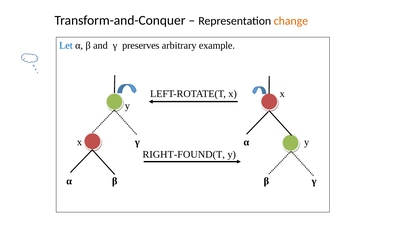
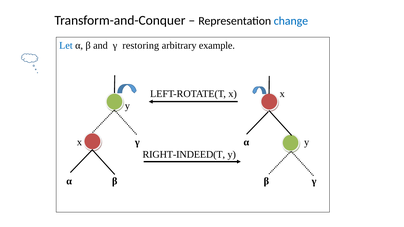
change colour: orange -> blue
preserves: preserves -> restoring
RIGHT-FOUND(T: RIGHT-FOUND(T -> RIGHT-INDEED(T
